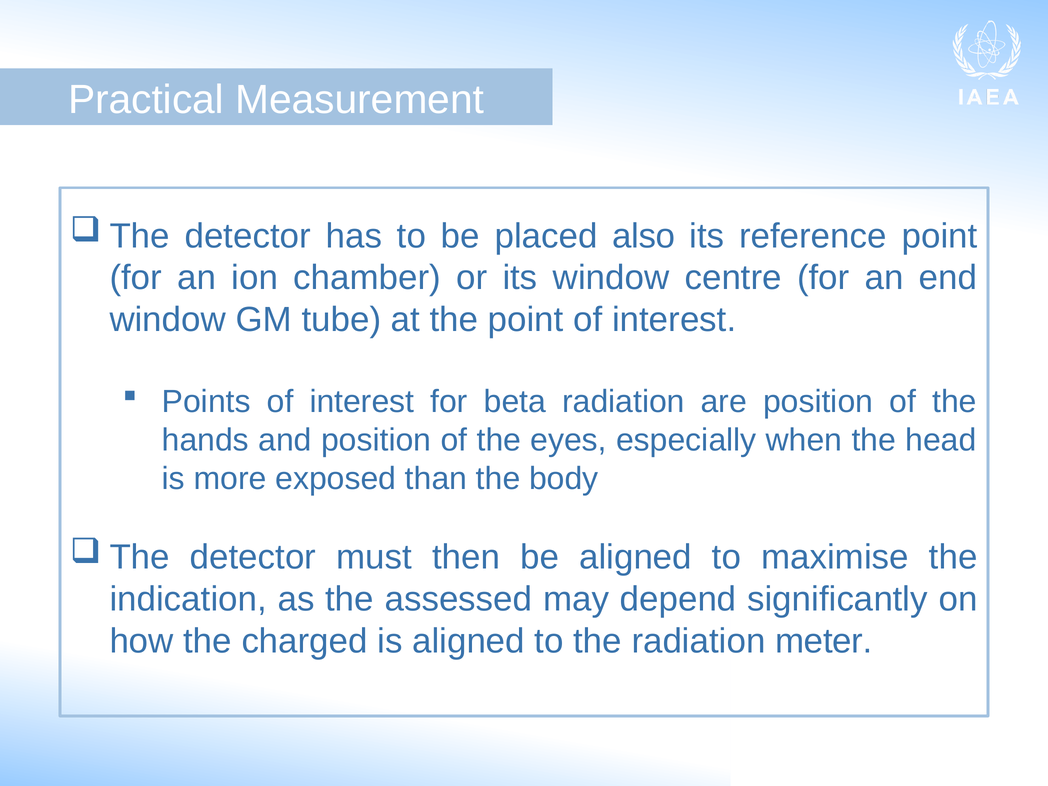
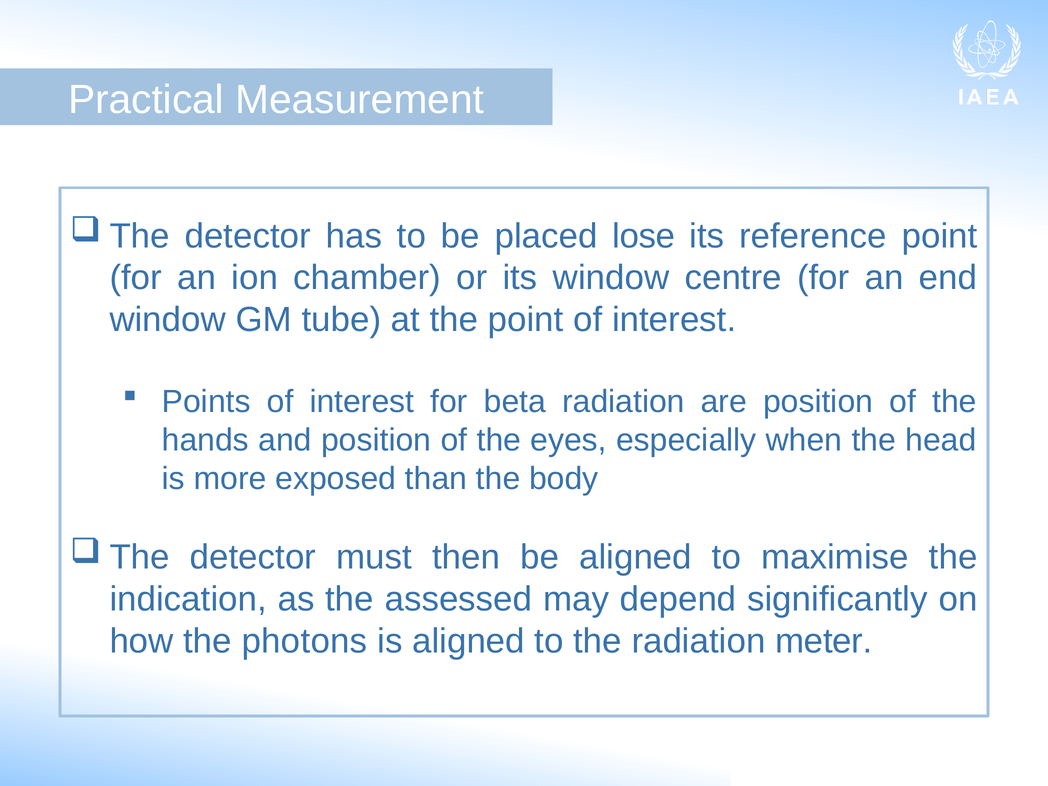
also: also -> lose
charged: charged -> photons
